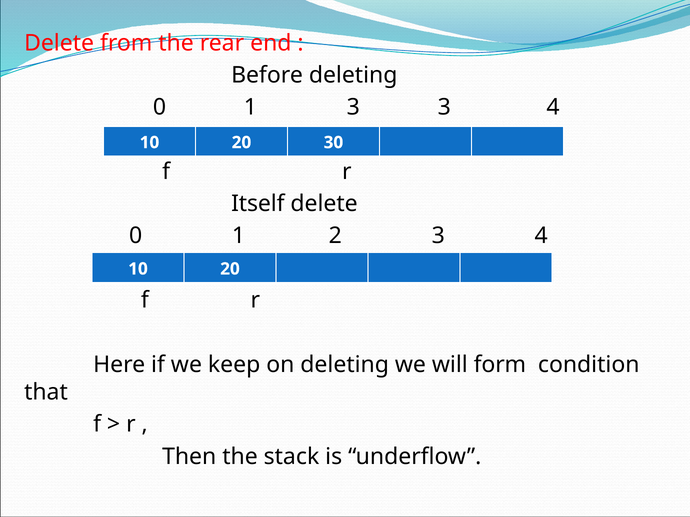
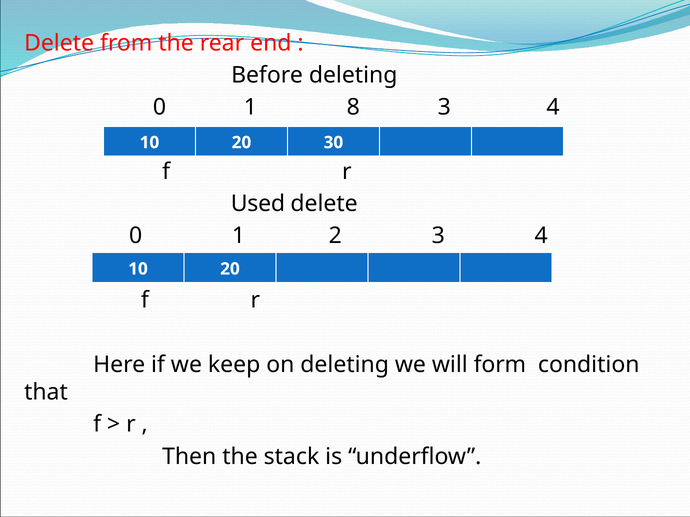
1 3: 3 -> 8
Itself: Itself -> Used
